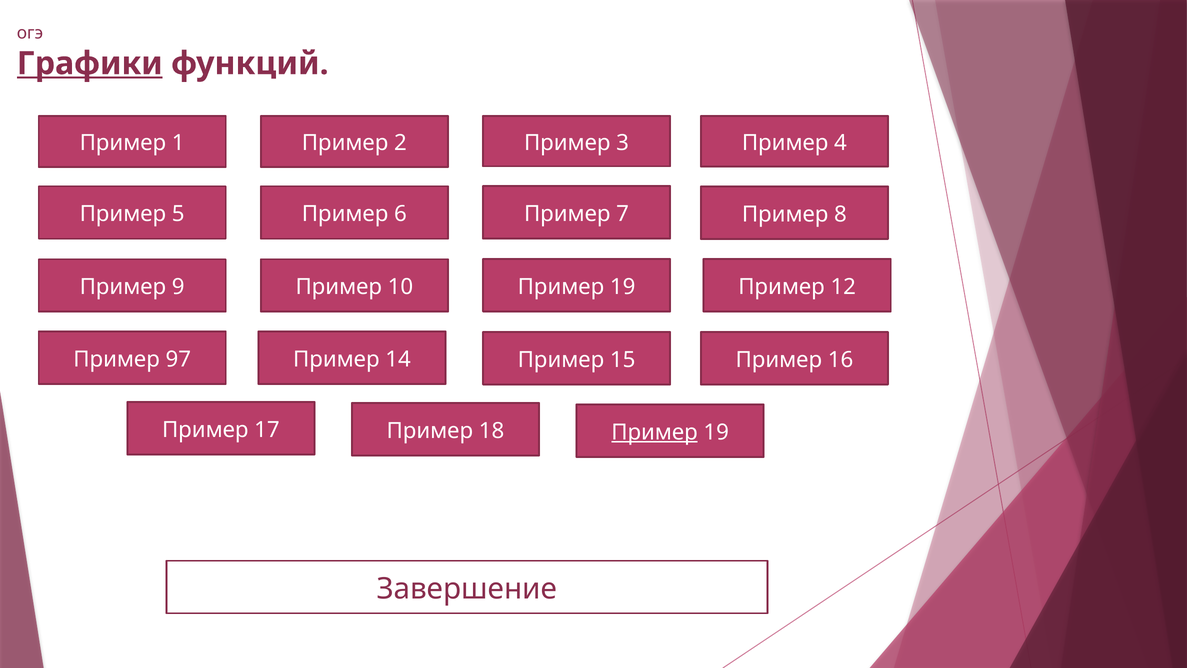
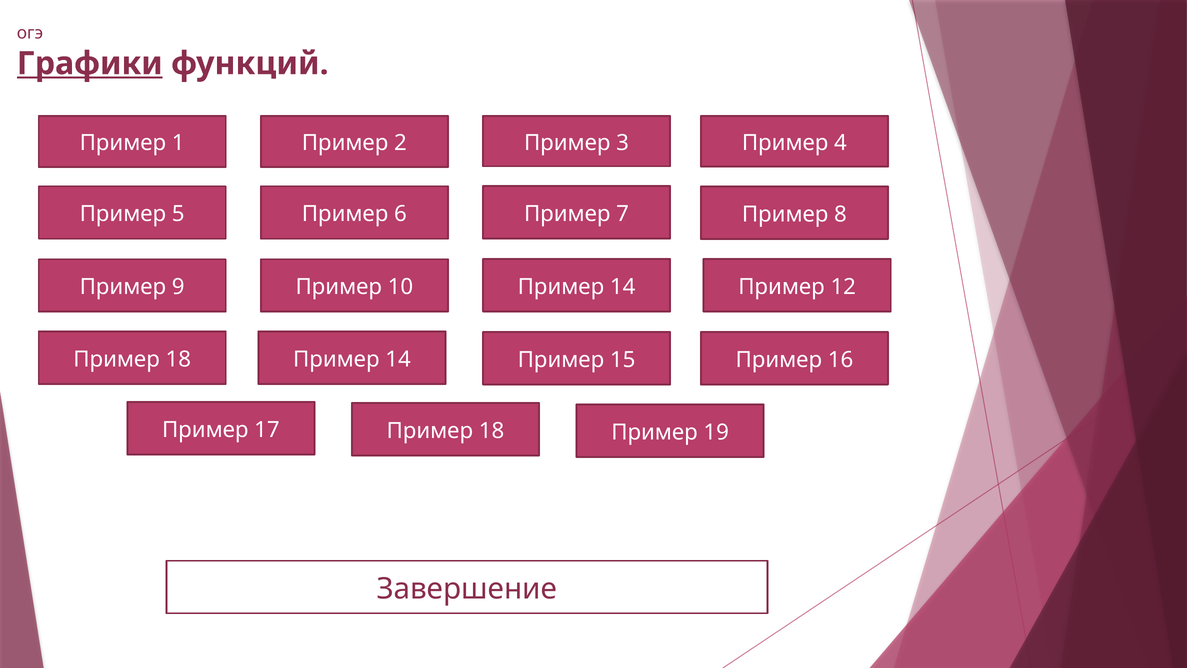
10 Пример 19: 19 -> 14
97 at (178, 359): 97 -> 18
Пример at (654, 432) underline: present -> none
